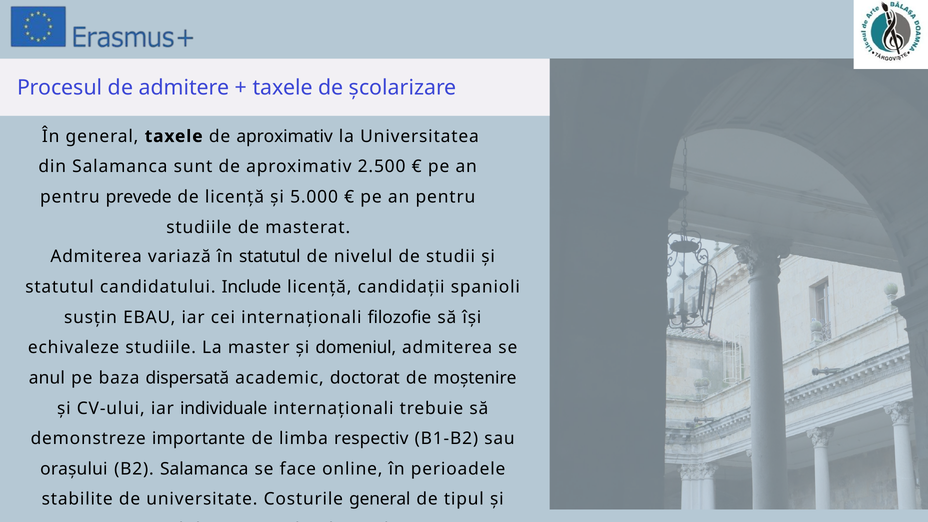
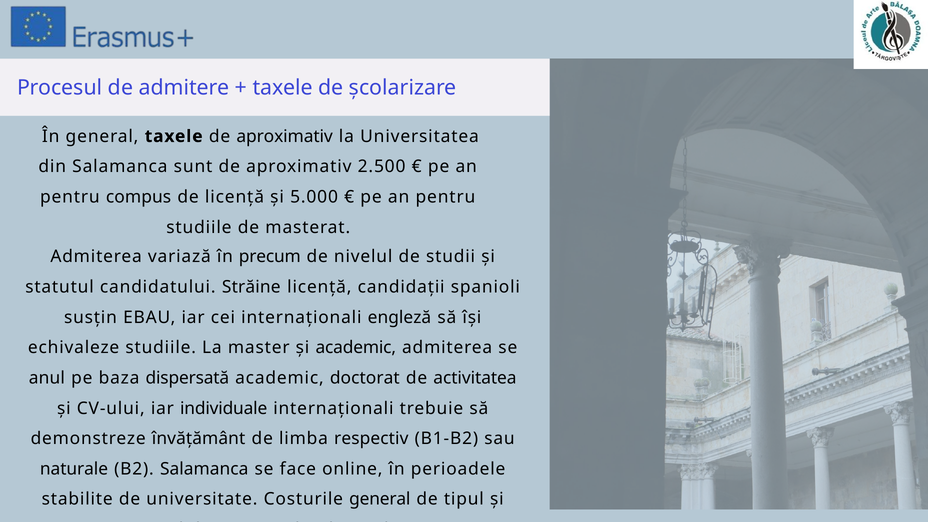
prevede: prevede -> compus
în statutul: statutul -> precum
Include: Include -> Străine
filozofie: filozofie -> engleză
și domeniul: domeniul -> academic
moștenire: moștenire -> activitatea
importante: importante -> învățământ
orașului: orașului -> naturale
